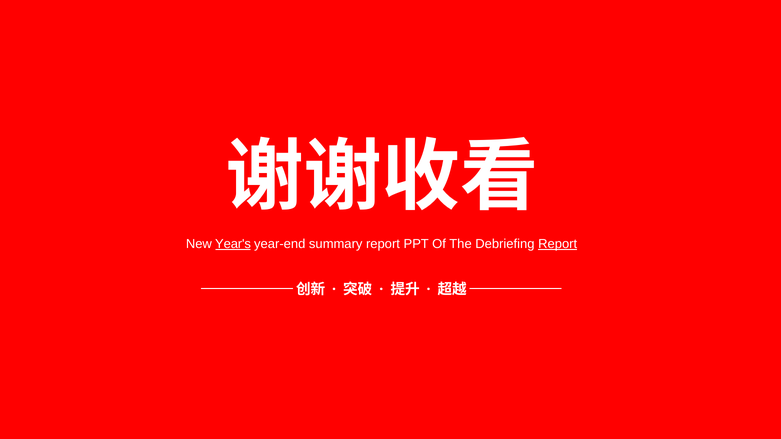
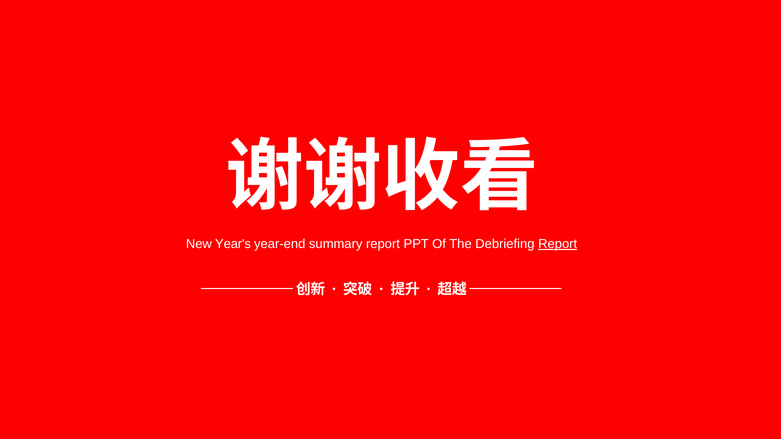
Year's underline: present -> none
